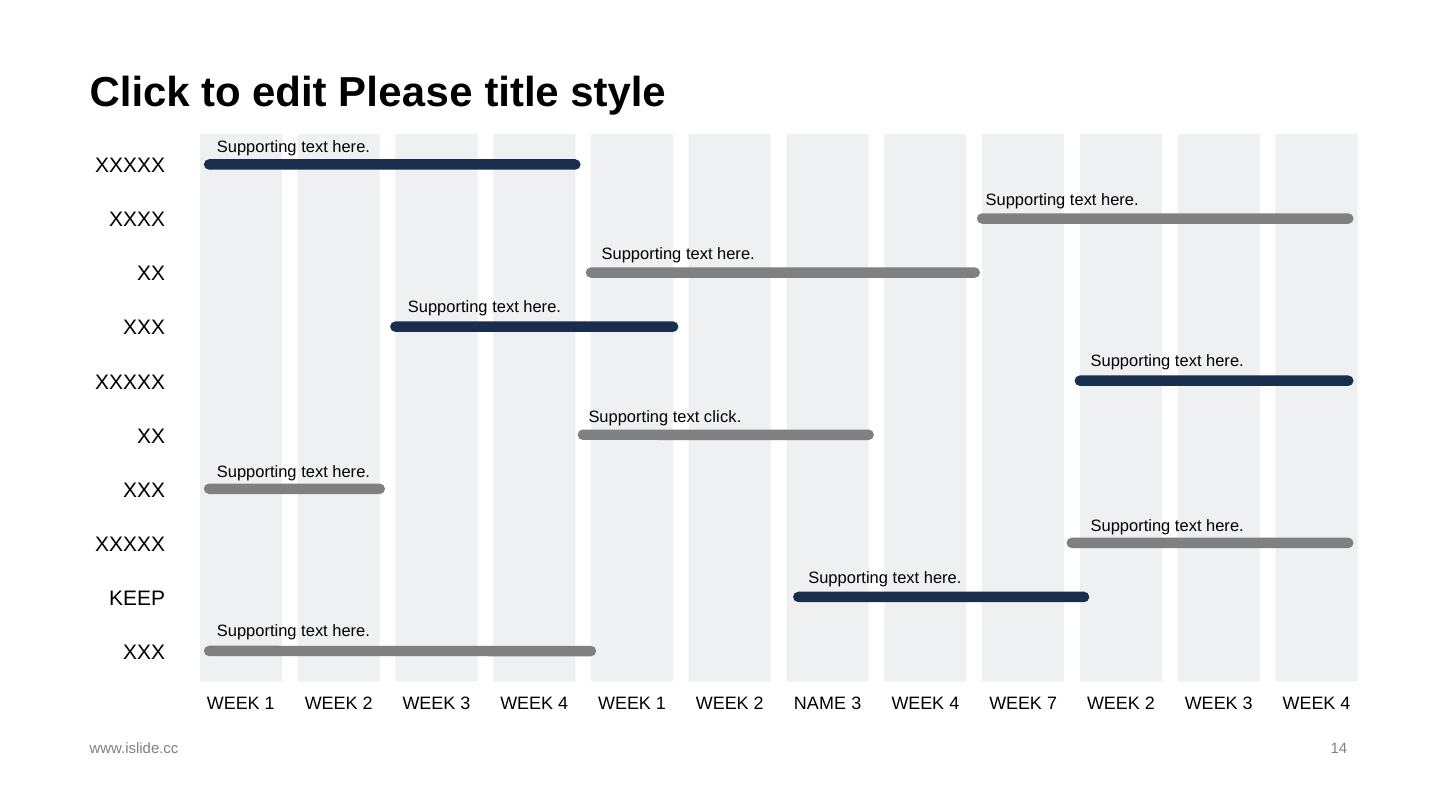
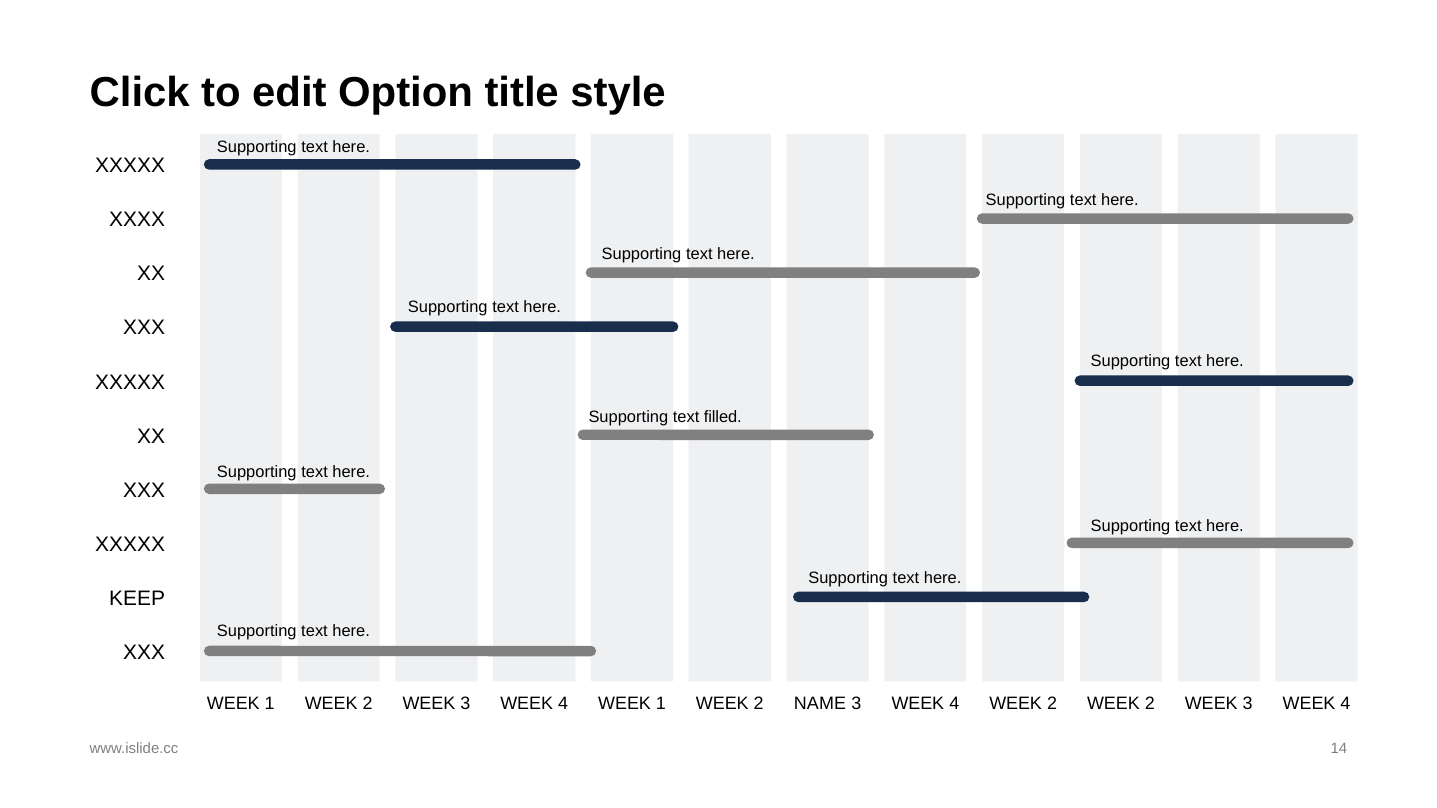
Please: Please -> Option
text click: click -> filled
4 WEEK 7: 7 -> 2
